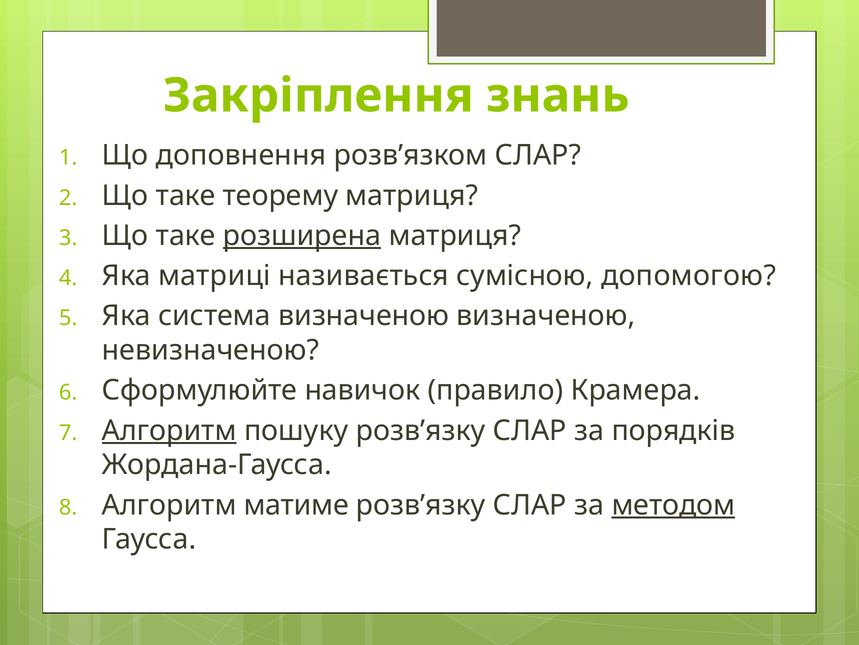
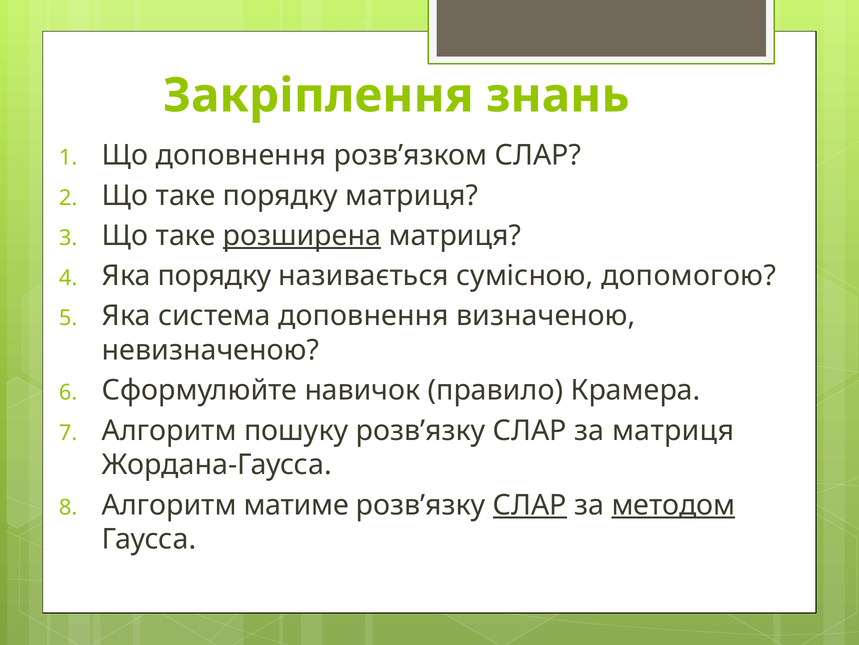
таке теорему: теорему -> порядку
Яка матриці: матриці -> порядку
система визначеною: визначеною -> доповнення
Алгоритм at (169, 430) underline: present -> none
за порядків: порядків -> матриця
СЛАР at (530, 505) underline: none -> present
